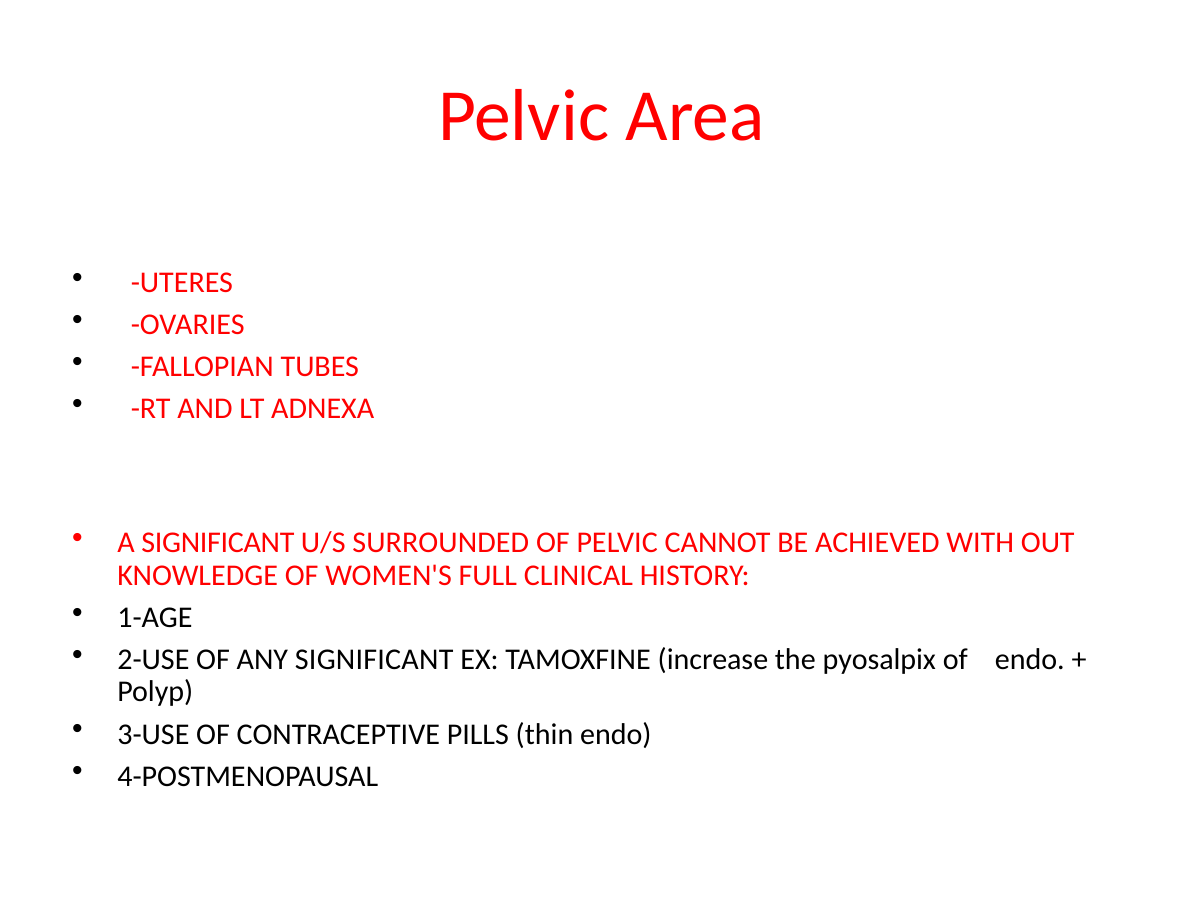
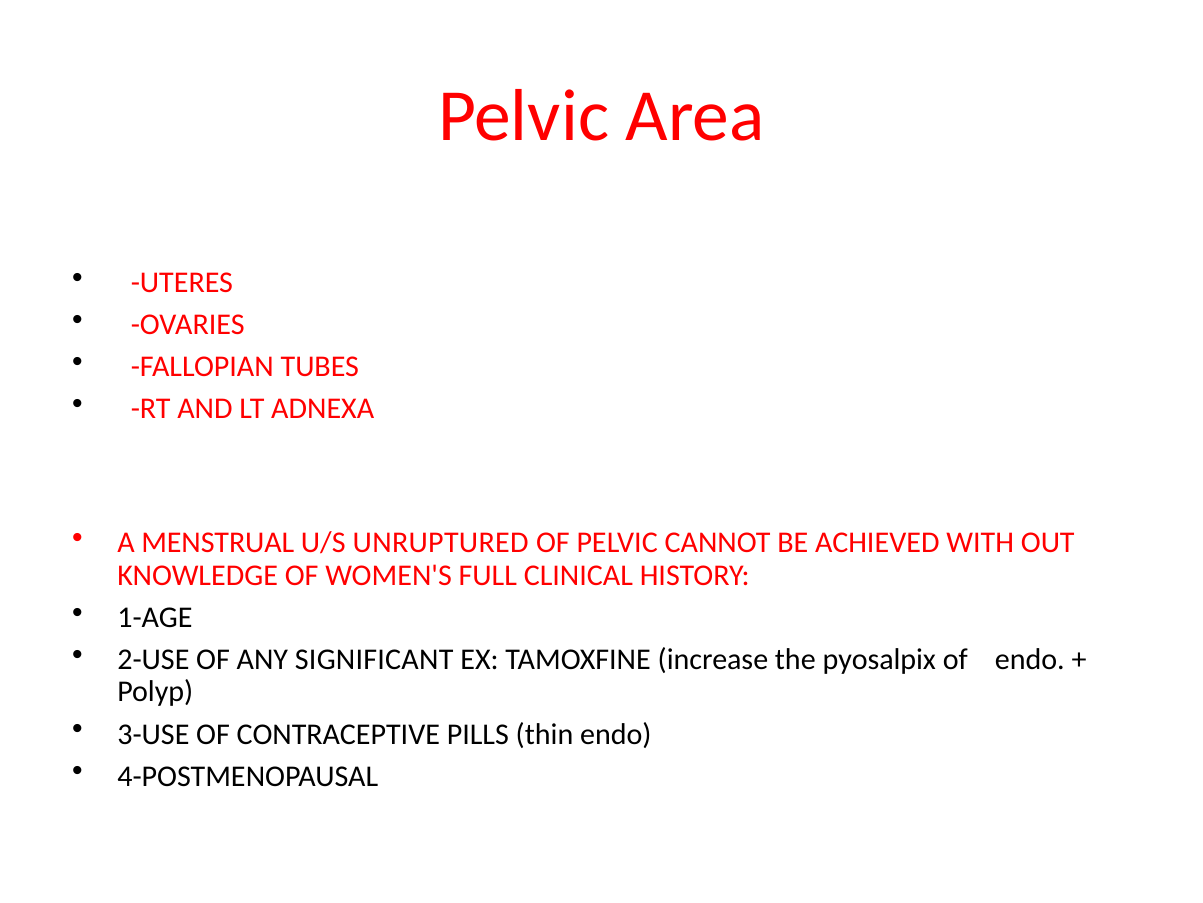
A SIGNIFICANT: SIGNIFICANT -> MENSTRUAL
SURROUNDED: SURROUNDED -> UNRUPTURED
